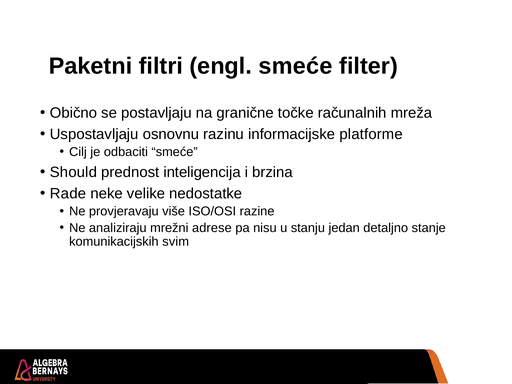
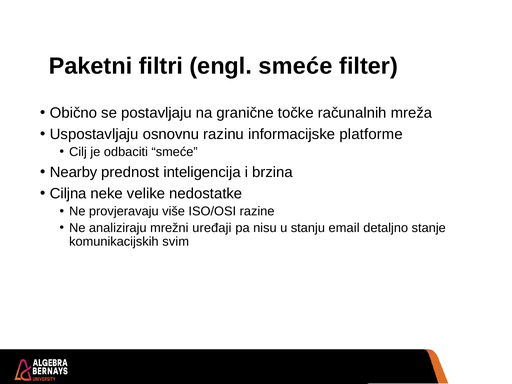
Should: Should -> Nearby
Rade: Rade -> Ciljna
adrese: adrese -> uređaji
jedan: jedan -> email
